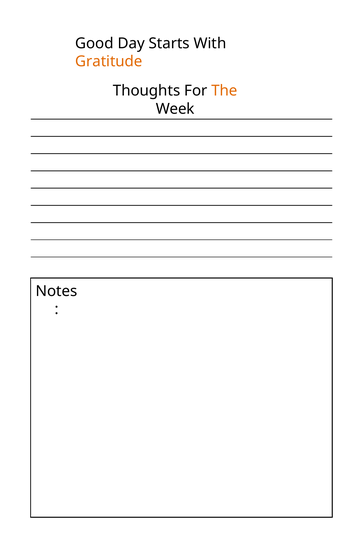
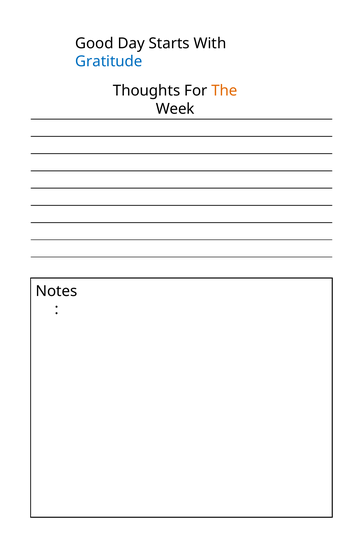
Gratitude colour: orange -> blue
